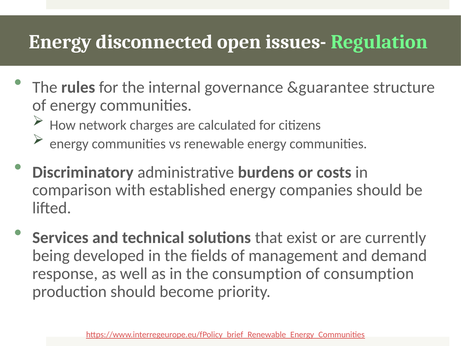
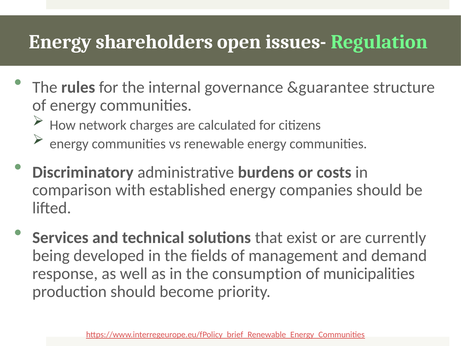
disconnected: disconnected -> shareholders
of consumption: consumption -> municipalities
